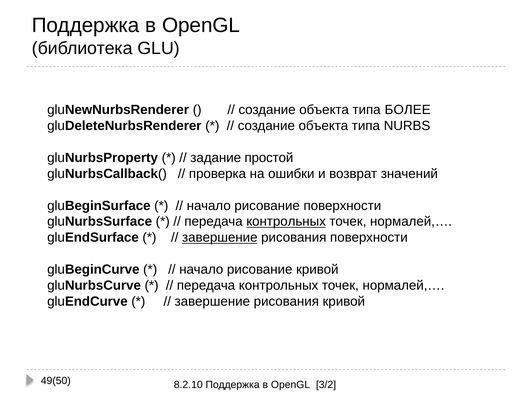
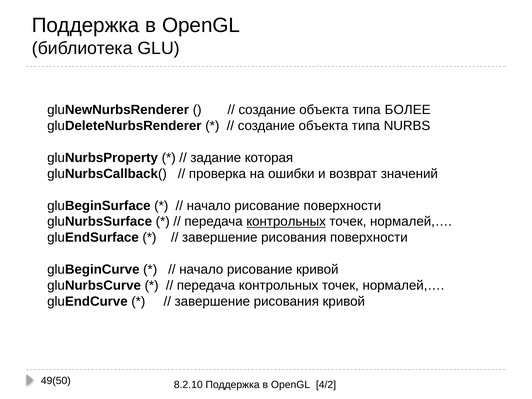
простой: простой -> которая
завершение at (220, 238) underline: present -> none
3/2: 3/2 -> 4/2
